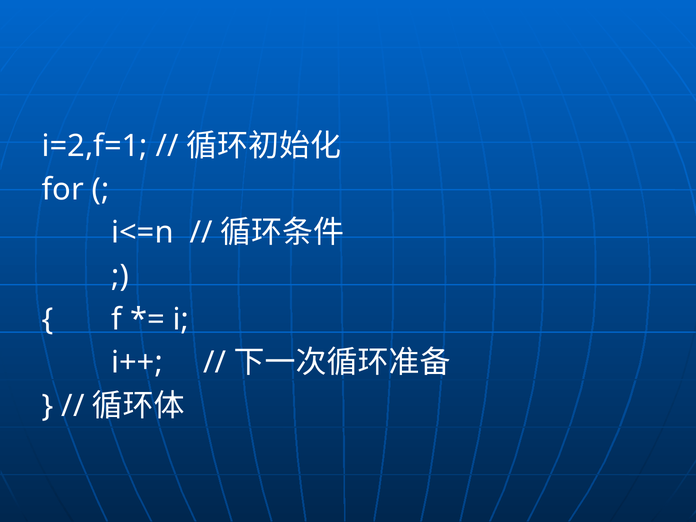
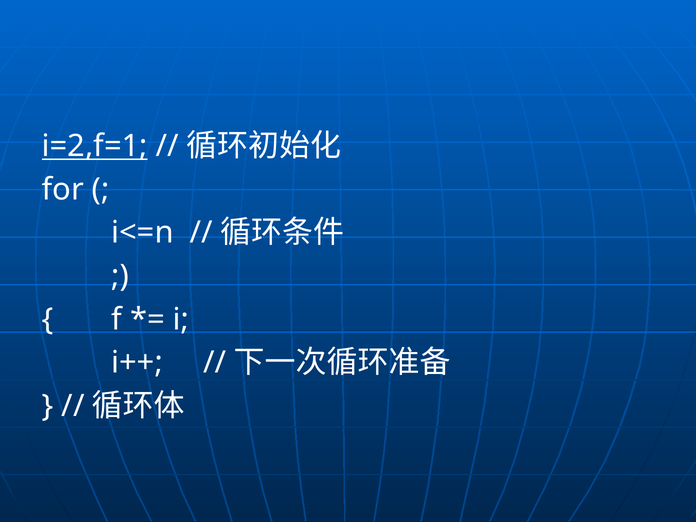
i=2,f=1 underline: none -> present
